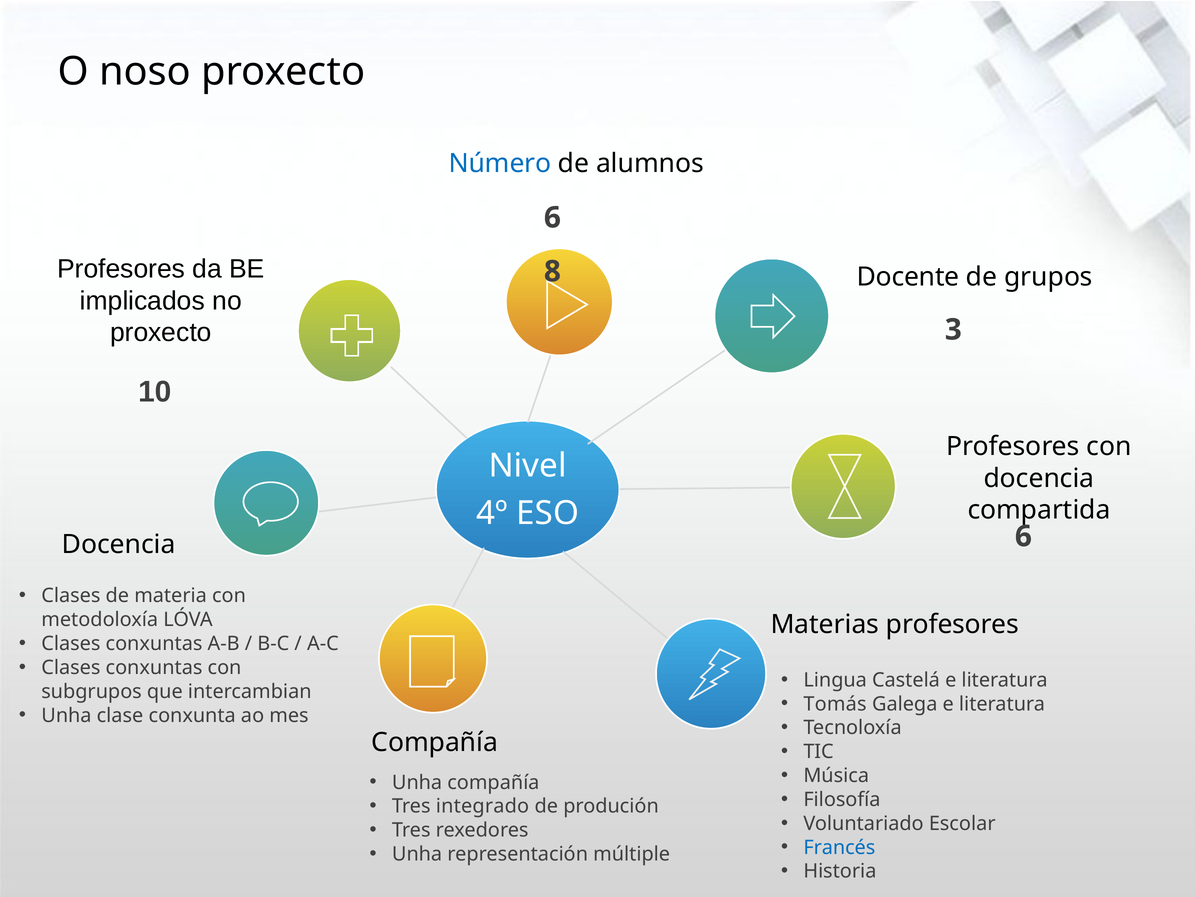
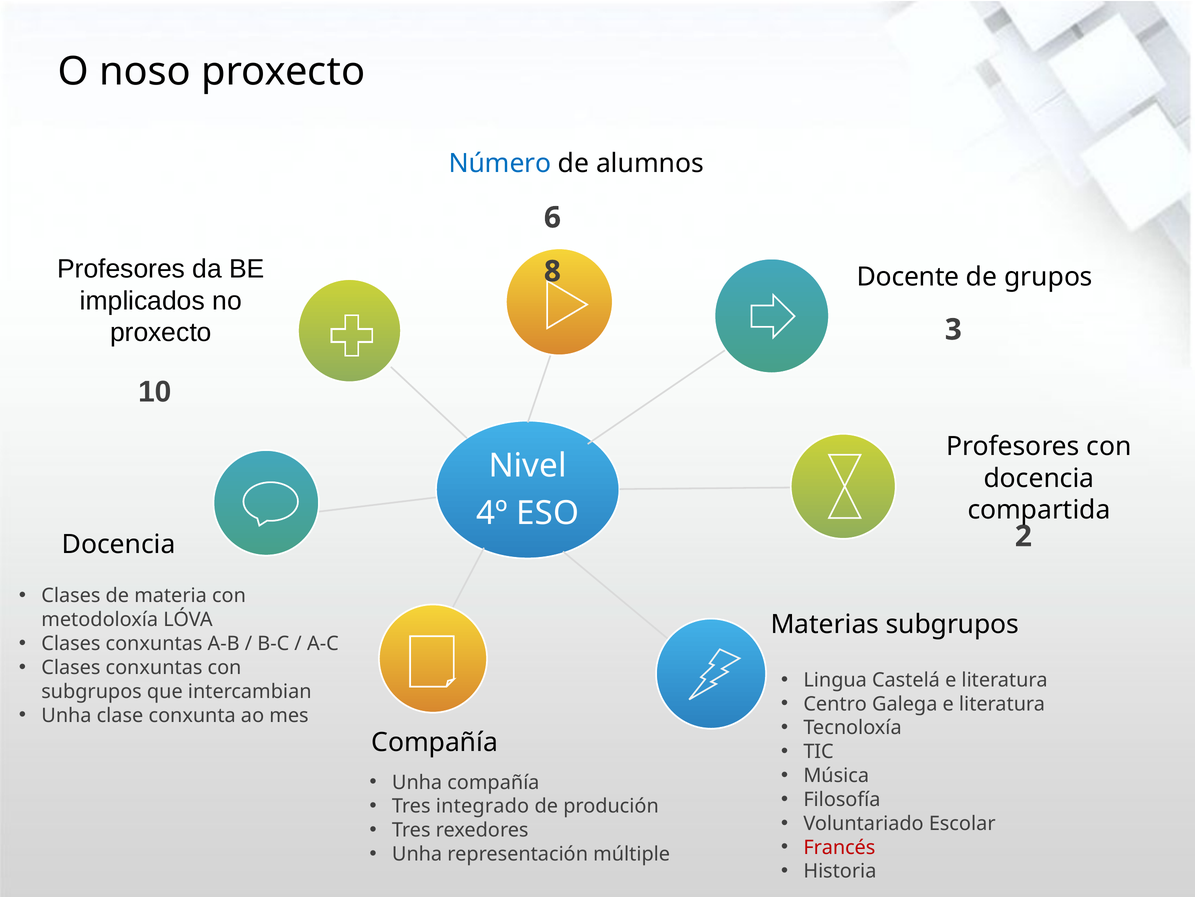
Docencia 6: 6 -> 2
Materias profesores: profesores -> subgrupos
Tomás: Tomás -> Centro
Francés colour: blue -> red
